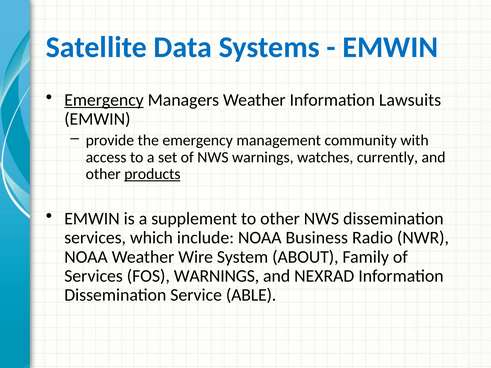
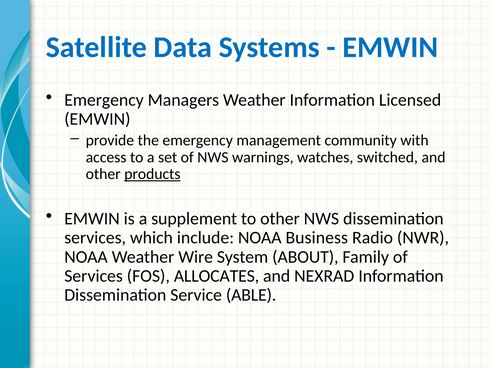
Emergency at (104, 100) underline: present -> none
Lawsuits: Lawsuits -> Licensed
currently: currently -> switched
FOS WARNINGS: WARNINGS -> ALLOCATES
